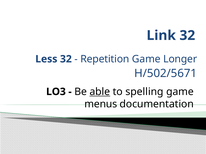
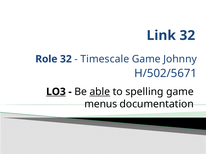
Less: Less -> Role
Repetition: Repetition -> Timescale
Longer: Longer -> Johnny
LO3 underline: none -> present
